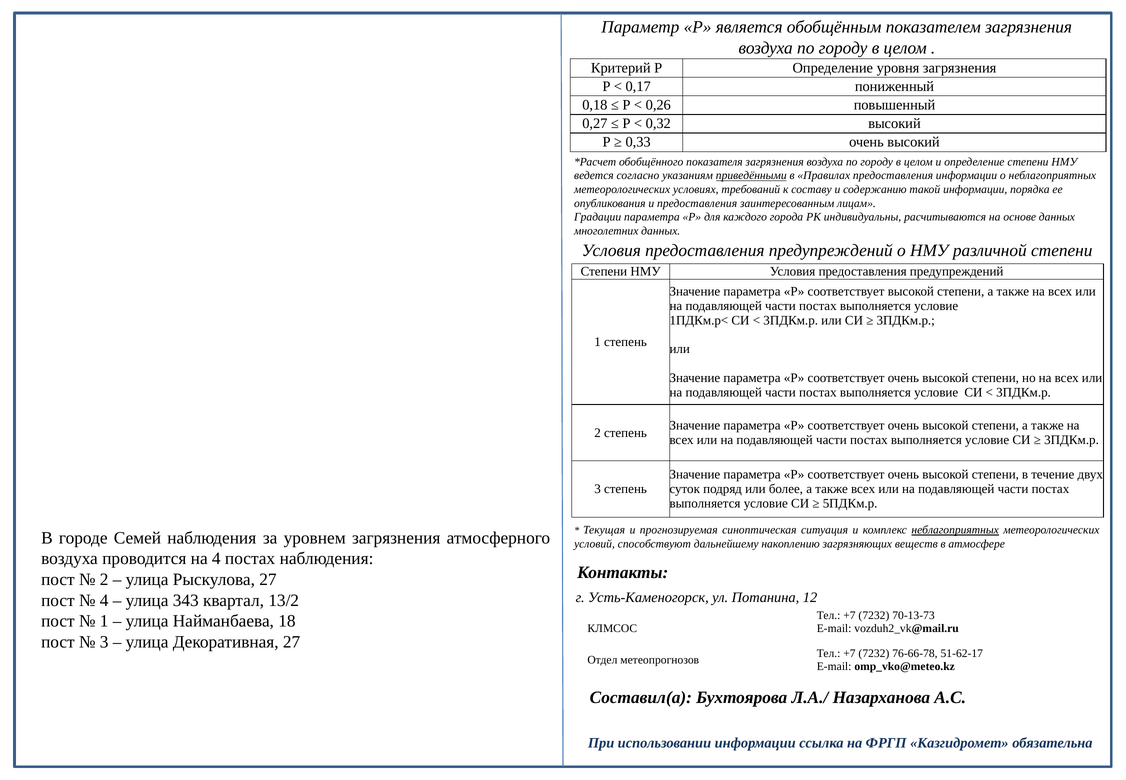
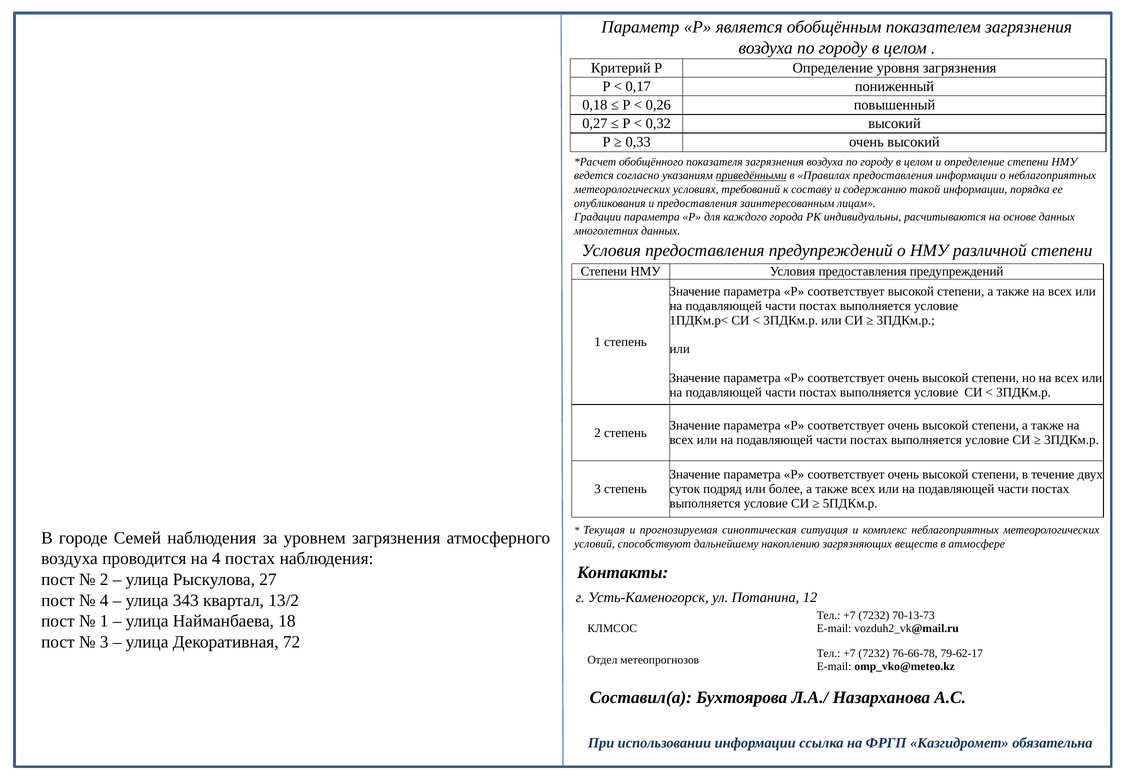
неблагоприятных at (955, 530) underline: present -> none
Декоративная 27: 27 -> 72
51-62-17: 51-62-17 -> 79-62-17
